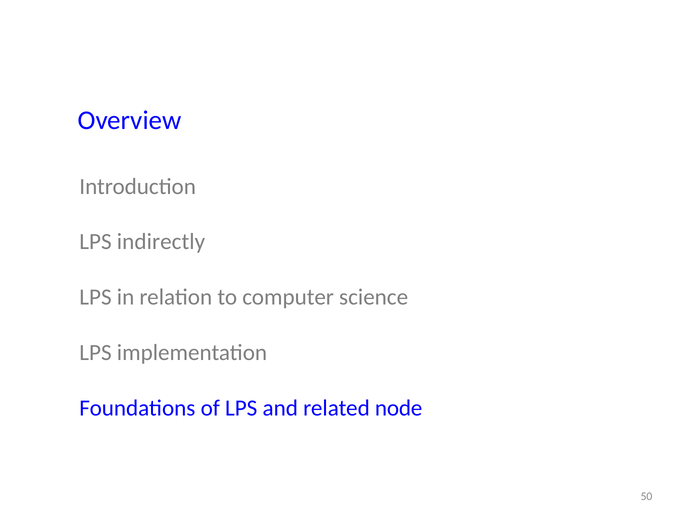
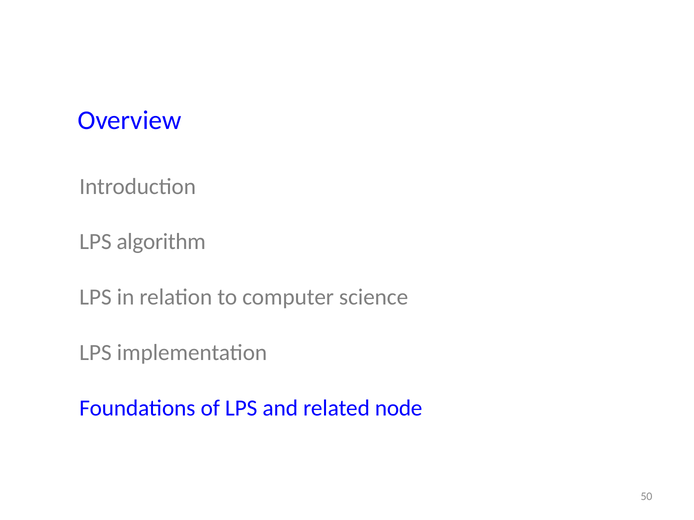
indirectly: indirectly -> algorithm
